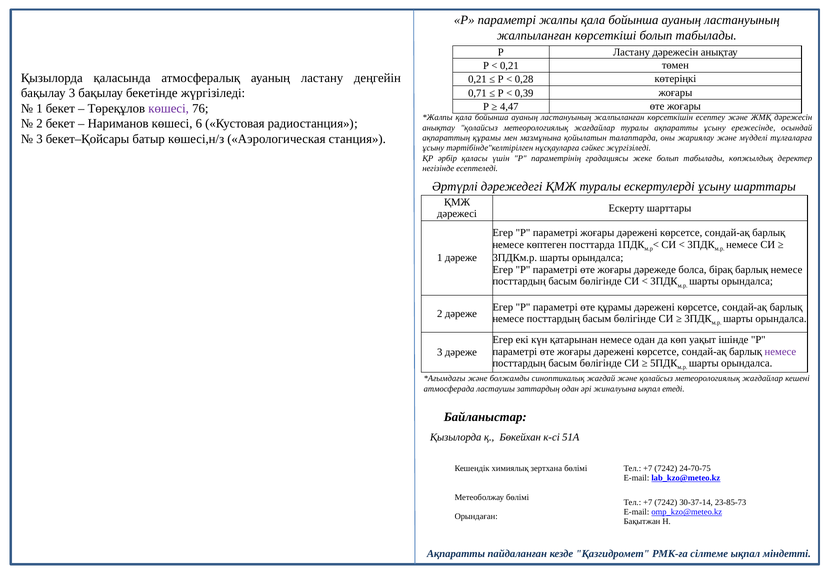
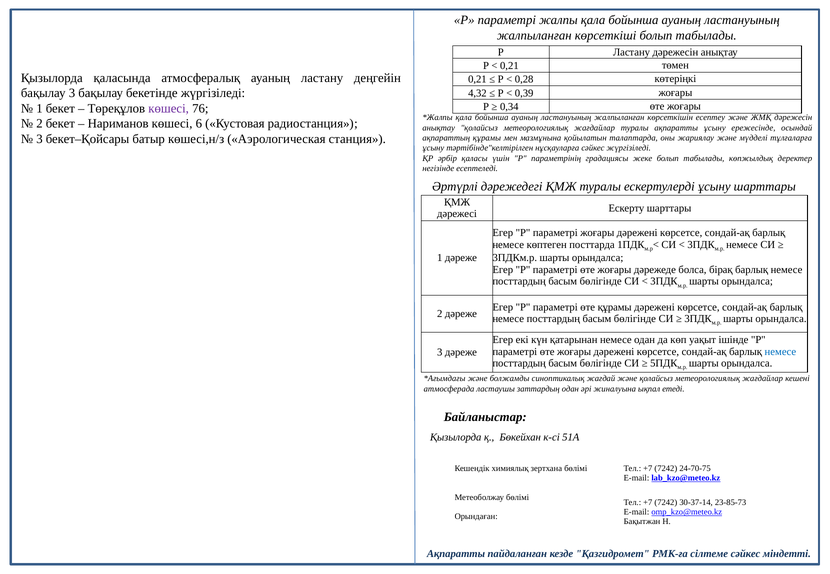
0,71: 0,71 -> 4,32
4,47: 4,47 -> 0,34
немесе at (780, 352) colour: purple -> blue
сілтеме ықпал: ықпал -> сәйкес
